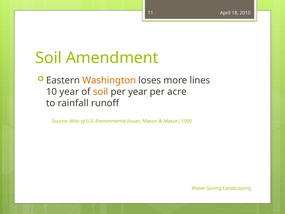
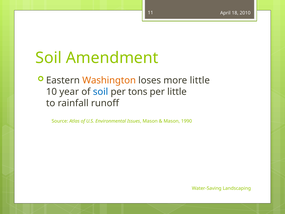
more lines: lines -> little
soil at (101, 92) colour: orange -> blue
per year: year -> tons
per acre: acre -> little
